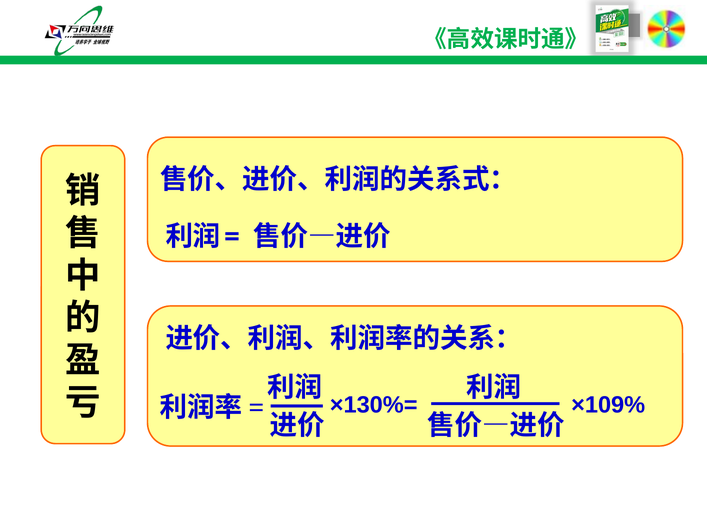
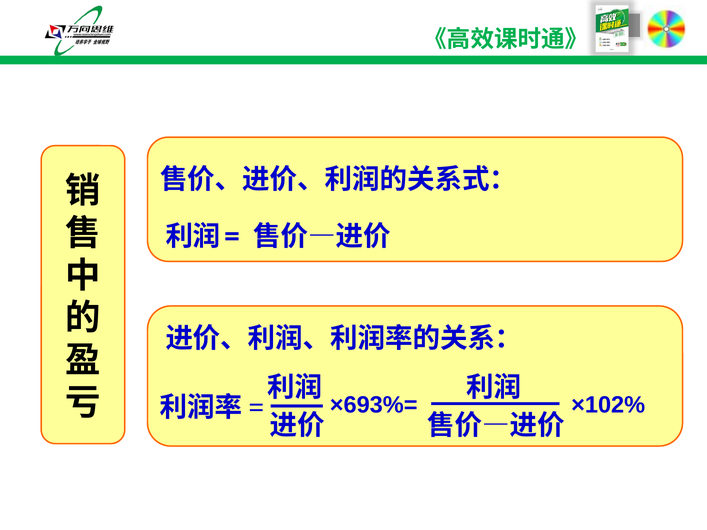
×130%=: ×130%= -> ×693%=
×109%: ×109% -> ×102%
